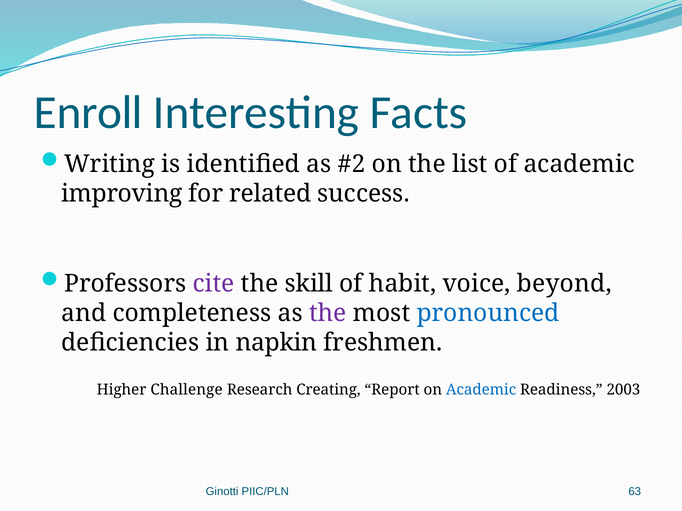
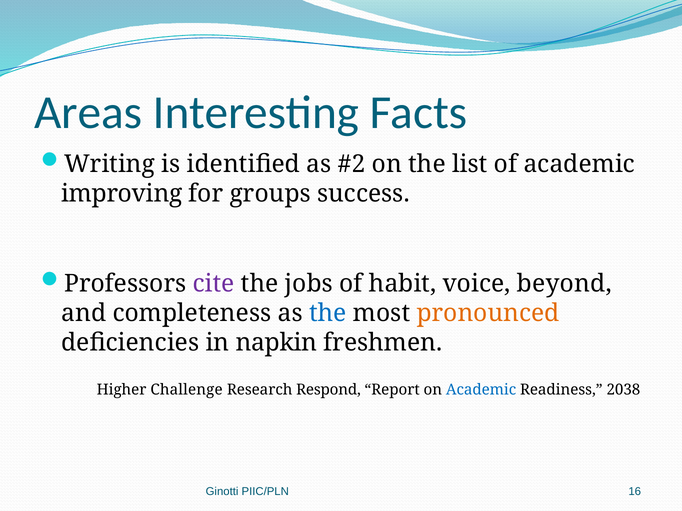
Enroll: Enroll -> Areas
related: related -> groups
skill: skill -> jobs
the at (328, 313) colour: purple -> blue
pronounced colour: blue -> orange
Creating: Creating -> Respond
2003: 2003 -> 2038
63: 63 -> 16
